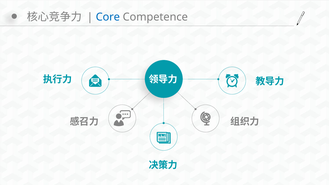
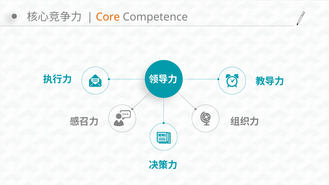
Core colour: blue -> orange
